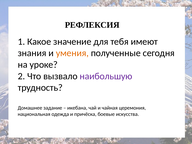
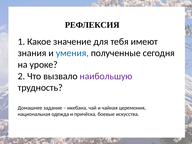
умения colour: orange -> blue
